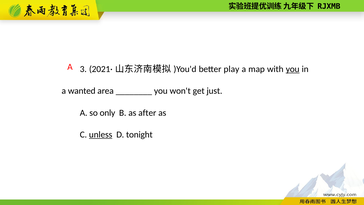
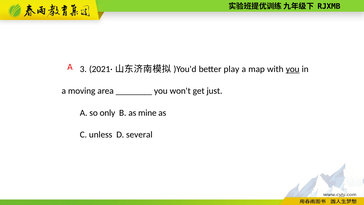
wanted: wanted -> moving
after: after -> mine
unless underline: present -> none
tonight: tonight -> several
